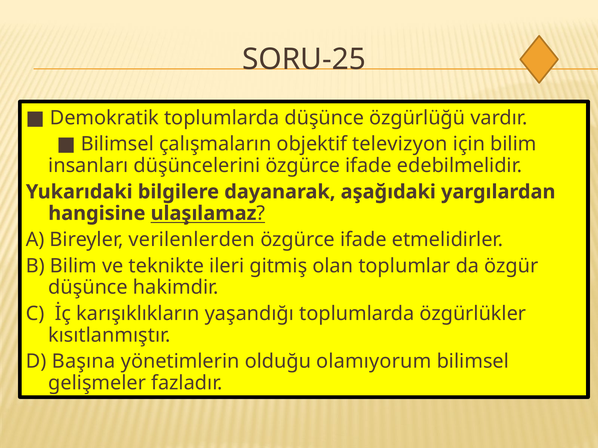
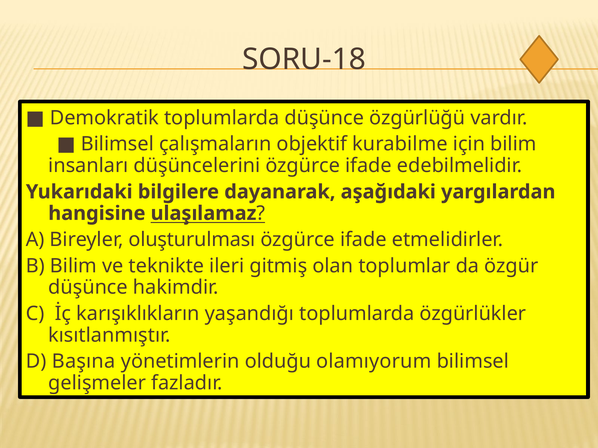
SORU-25: SORU-25 -> SORU-18
televizyon: televizyon -> kurabilme
verilenlerden: verilenlerden -> oluşturulması
